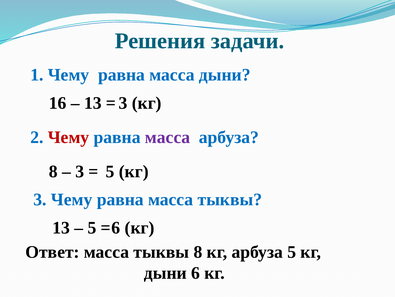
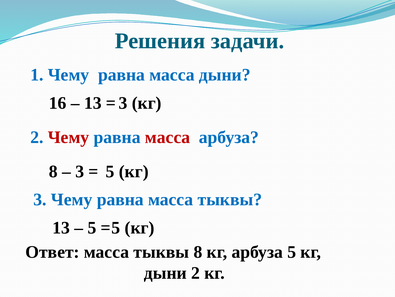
масса at (168, 137) colour: purple -> red
6 at (116, 227): 6 -> 5
дыни 6: 6 -> 2
